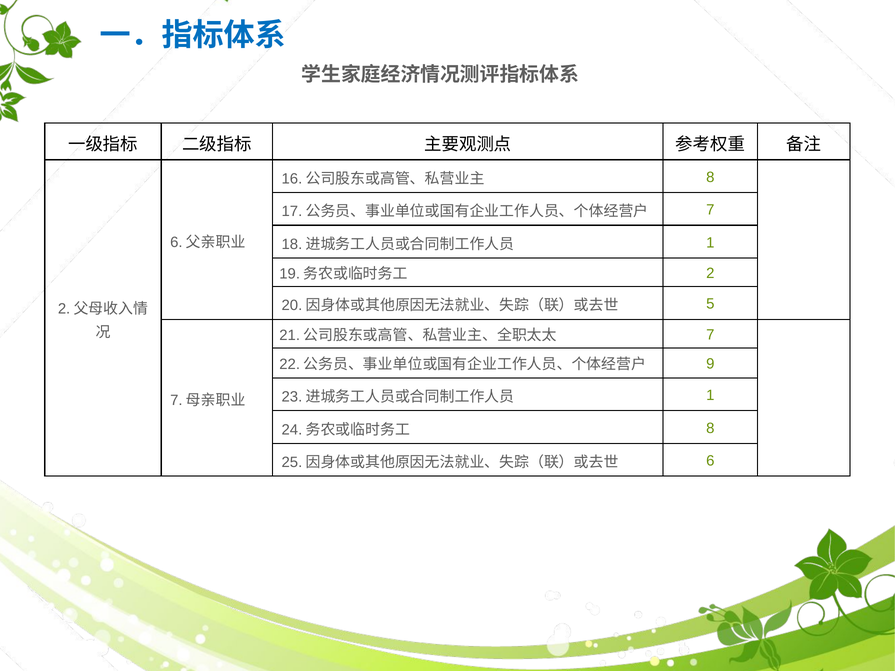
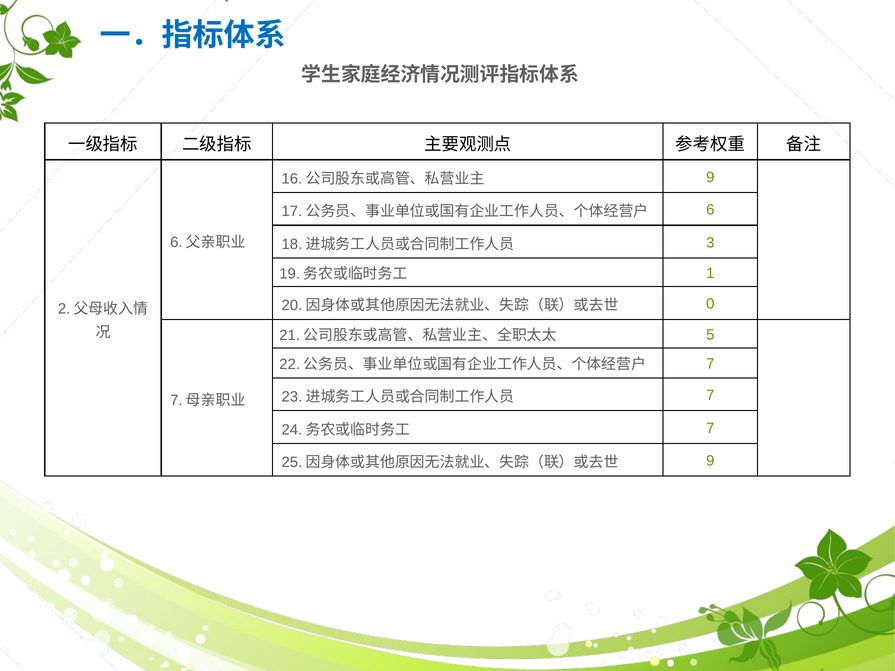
8 at (710, 177): 8 -> 9
7 at (710, 210): 7 -> 6
1 at (710, 243): 1 -> 3
2: 2 -> 1
5: 5 -> 0
7 at (710, 335): 7 -> 5
9 at (710, 364): 9 -> 7
1 at (710, 396): 1 -> 7
8 at (710, 428): 8 -> 7
6 at (710, 461): 6 -> 9
